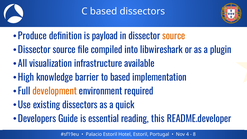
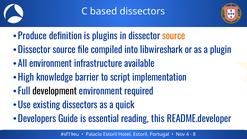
payload: payload -> plugins
All visualization: visualization -> environment
to based: based -> script
development colour: orange -> black
